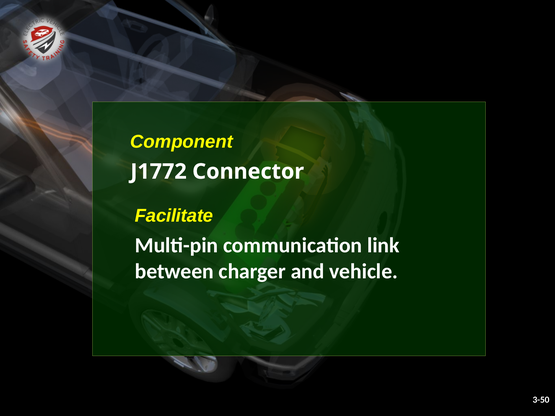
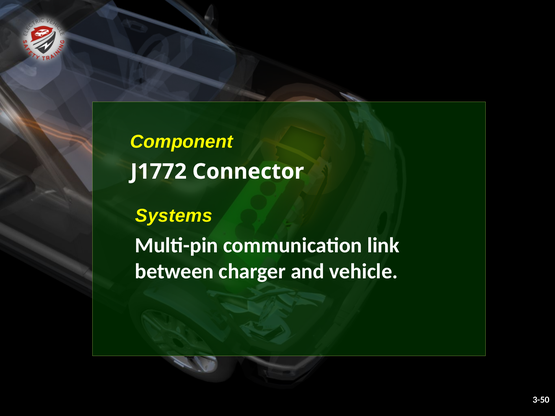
Facilitate: Facilitate -> Systems
